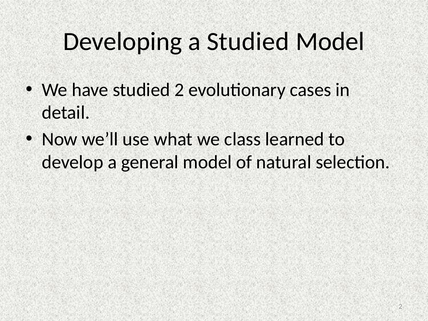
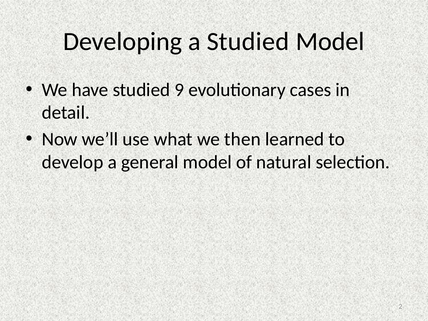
studied 2: 2 -> 9
class: class -> then
